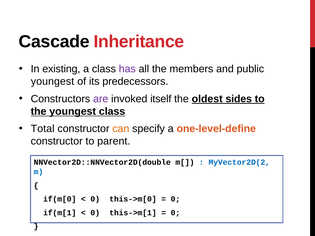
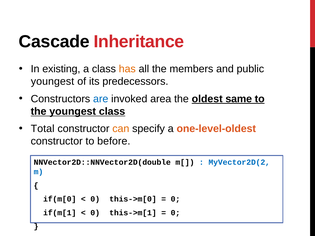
has colour: purple -> orange
are colour: purple -> blue
itself: itself -> area
sides: sides -> same
one-level-define: one-level-define -> one-level-oldest
parent: parent -> before
